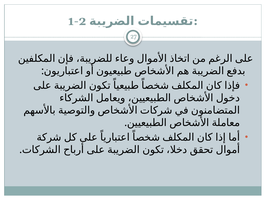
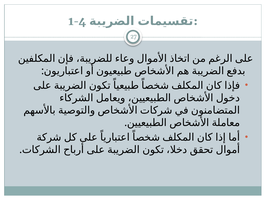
1-2: 1-2 -> 1-4
